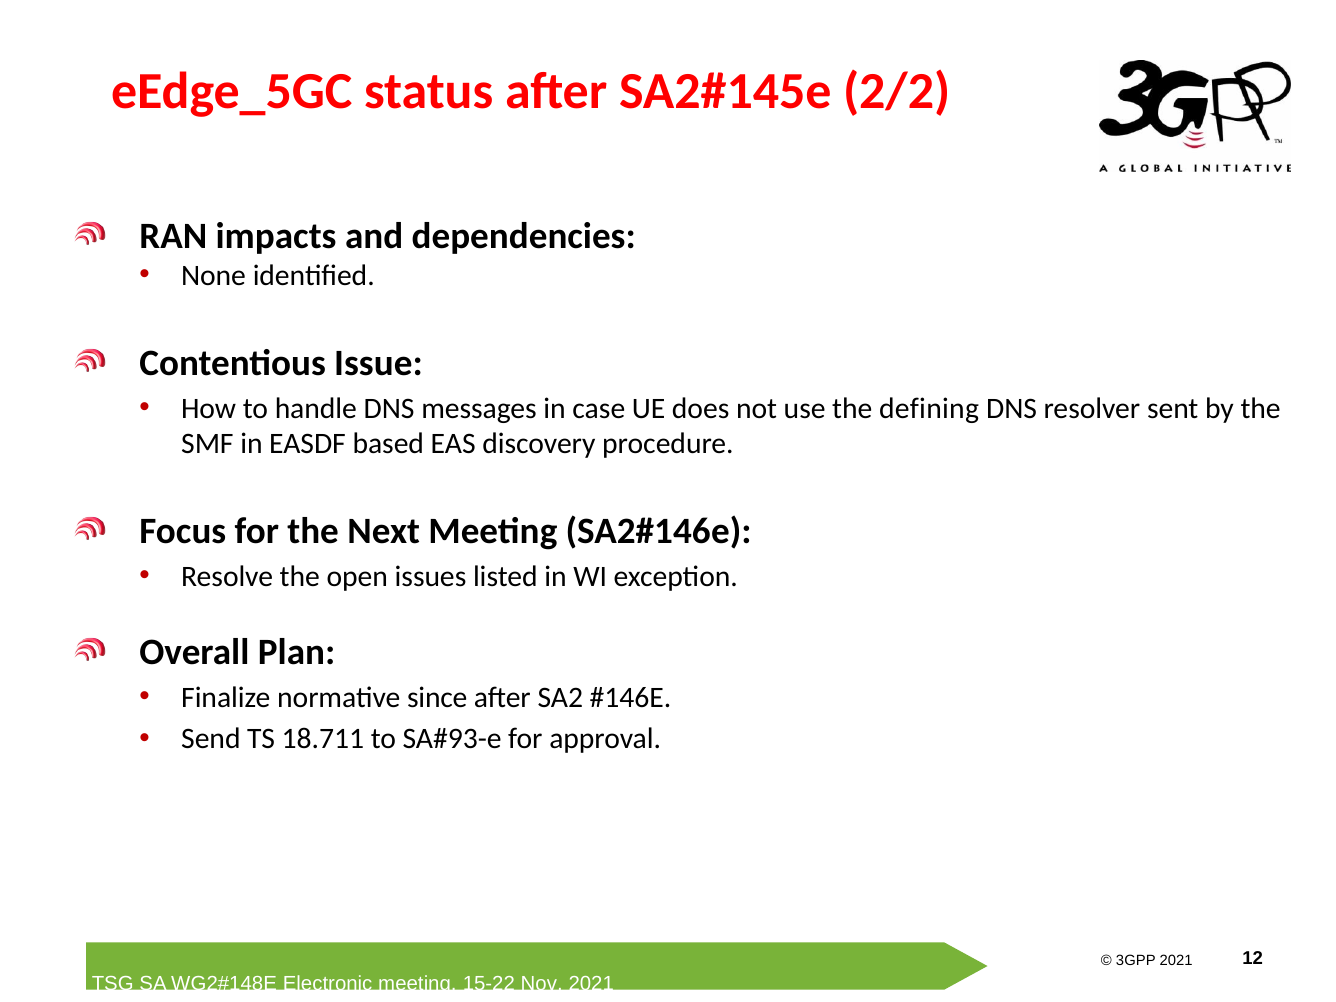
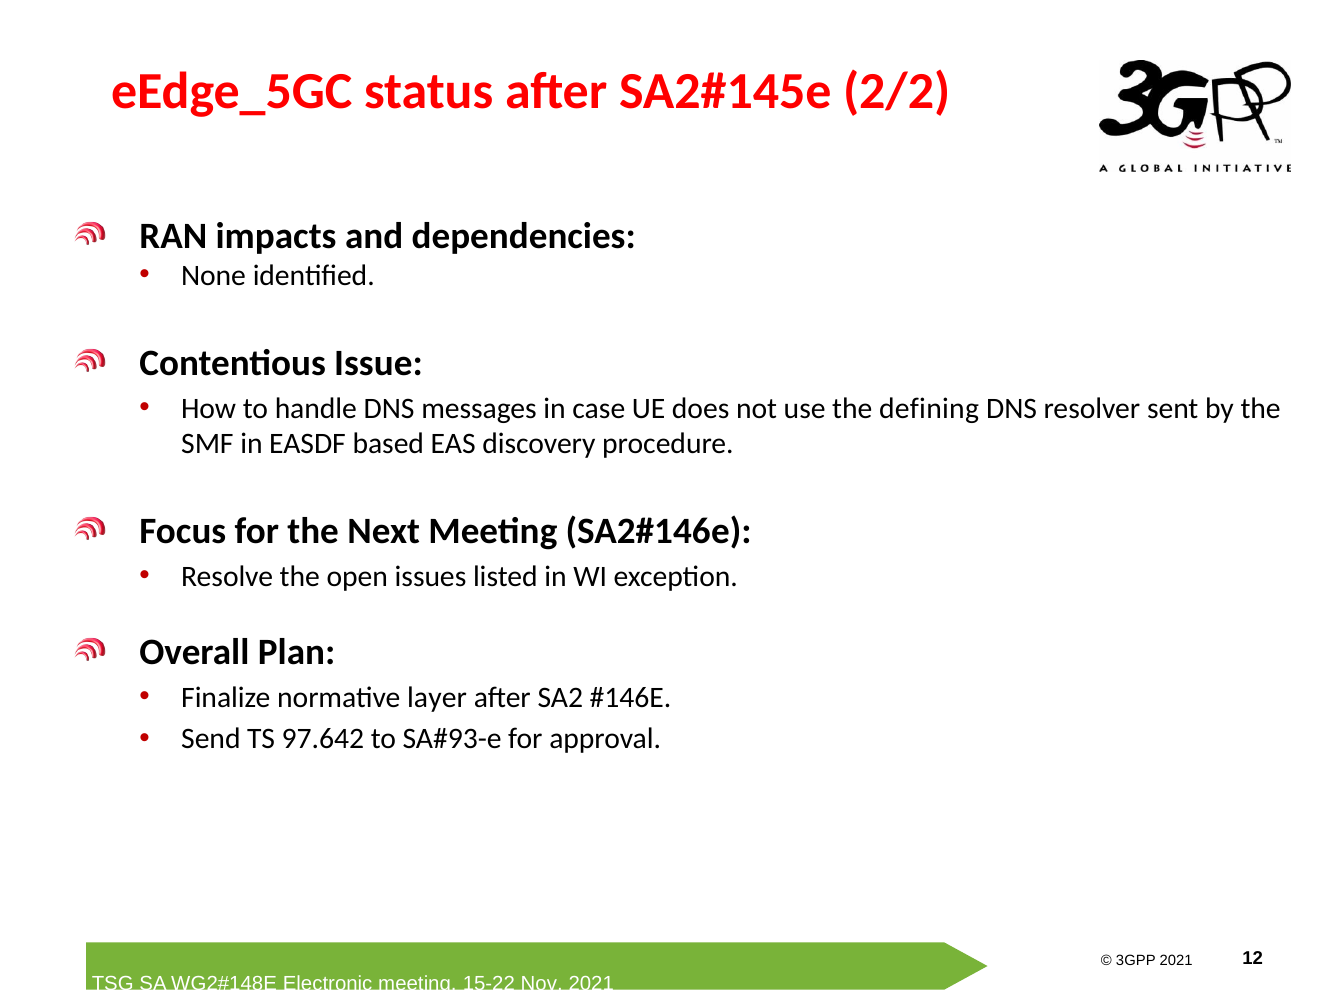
since: since -> layer
18.711: 18.711 -> 97.642
